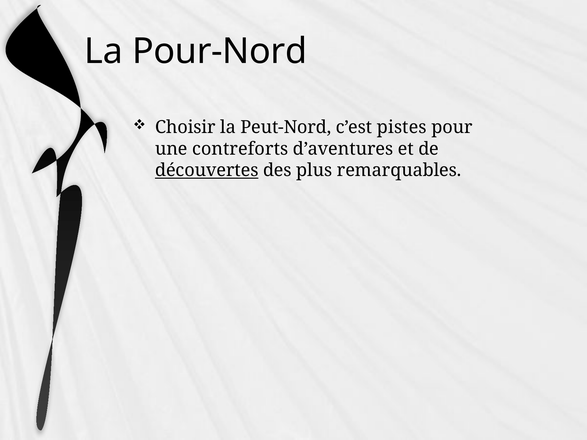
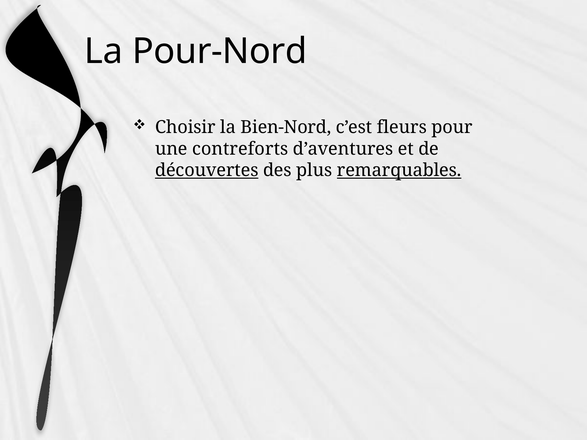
Peut-Nord: Peut-Nord -> Bien-Nord
pistes: pistes -> fleurs
remarquables underline: none -> present
